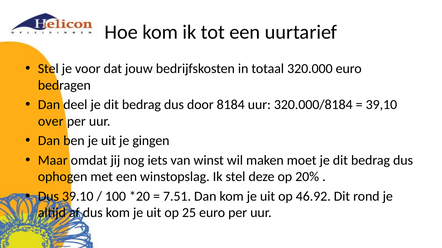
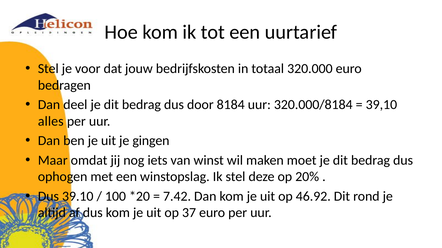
over: over -> alles
7.51: 7.51 -> 7.42
25: 25 -> 37
